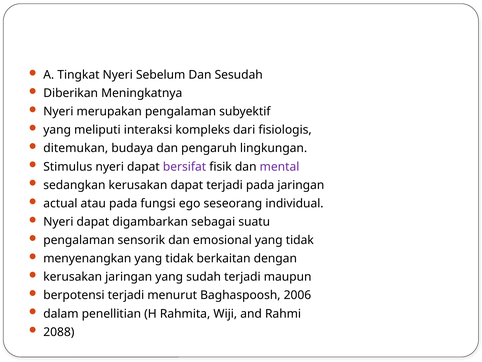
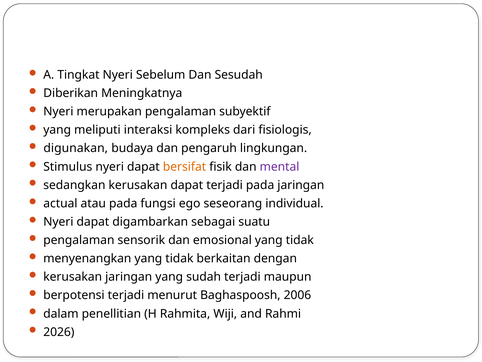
ditemukan: ditemukan -> digunakan
bersifat colour: purple -> orange
2088: 2088 -> 2026
